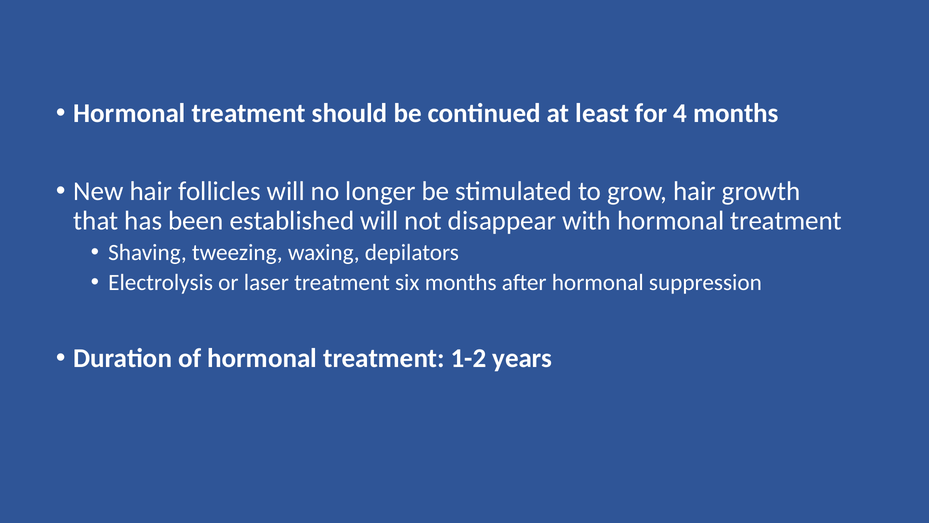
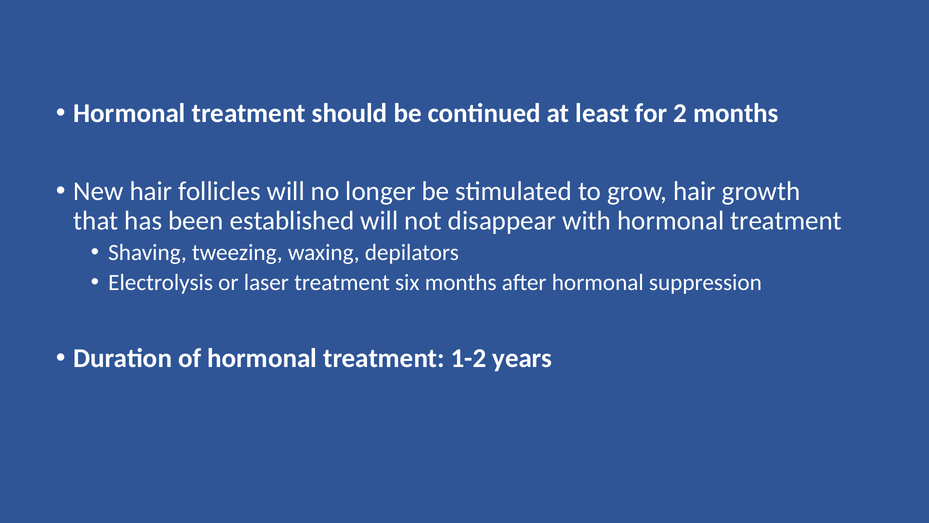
4: 4 -> 2
